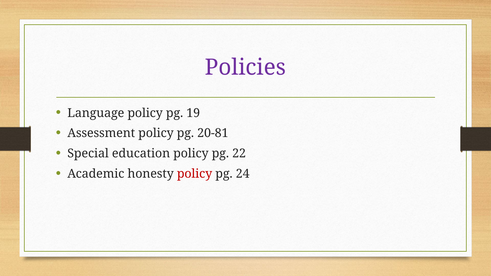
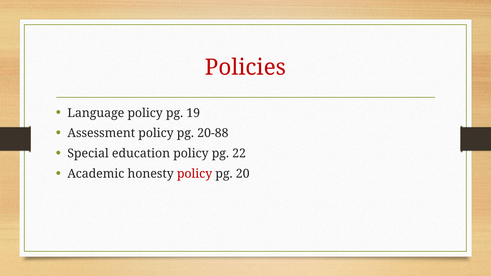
Policies colour: purple -> red
20-81: 20-81 -> 20-88
24: 24 -> 20
